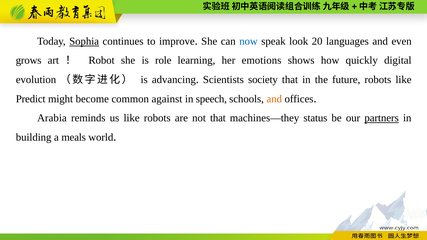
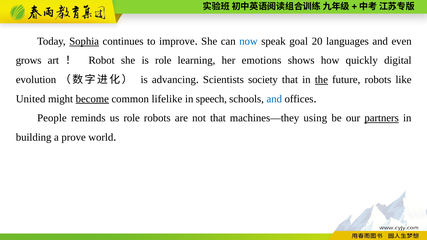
look: look -> goal
the underline: none -> present
Predict: Predict -> United
become underline: none -> present
against: against -> lifelike
and at (274, 99) colour: orange -> blue
Arabia: Arabia -> People
us like: like -> role
status: status -> using
meals: meals -> prove
